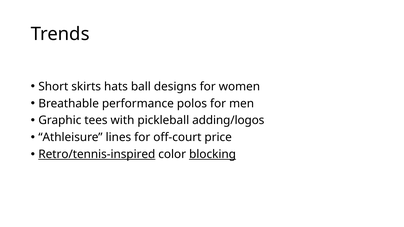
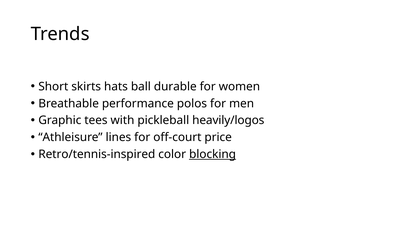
designs: designs -> durable
adding/logos: adding/logos -> heavily/logos
Retro/tennis-inspired underline: present -> none
